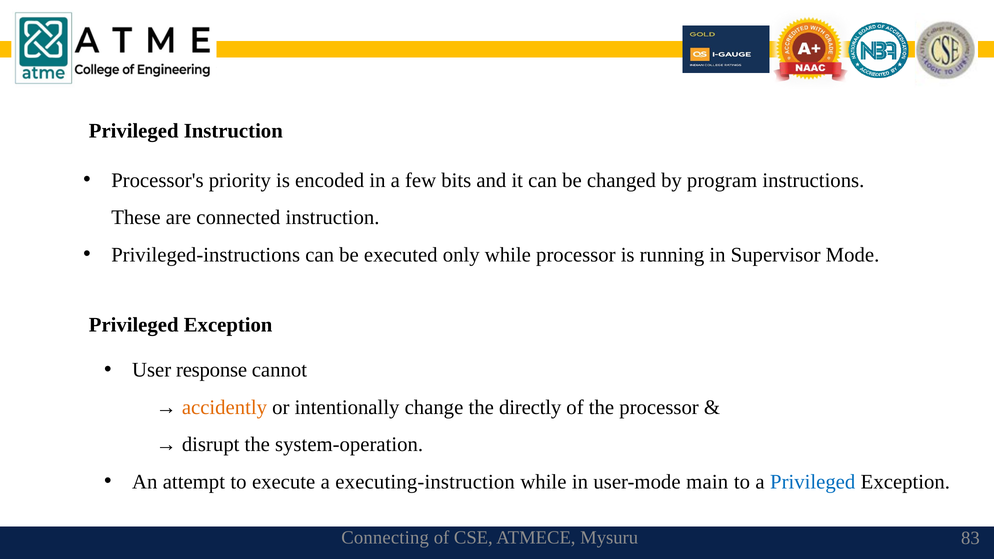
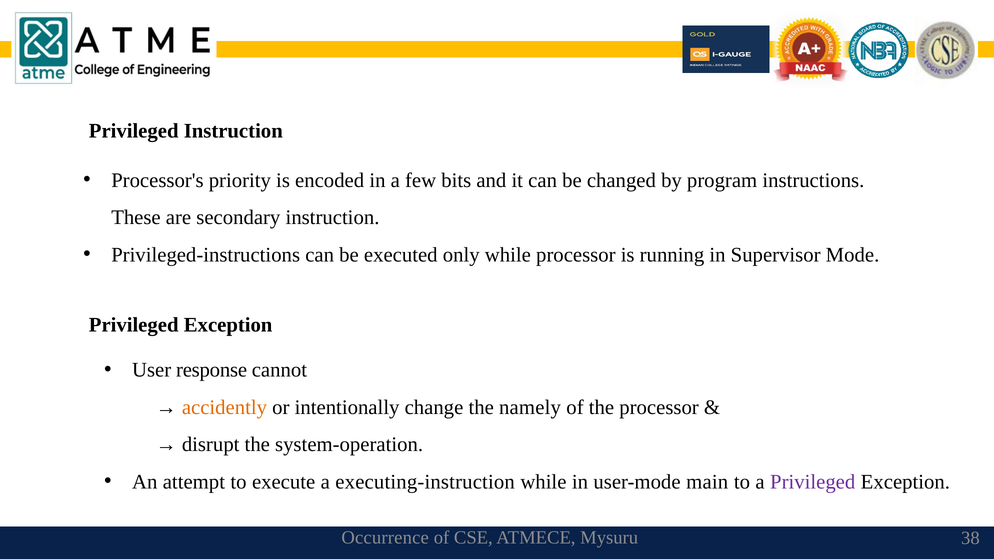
connected: connected -> secondary
directly: directly -> namely
Privileged at (813, 482) colour: blue -> purple
Connecting: Connecting -> Occurrence
83: 83 -> 38
